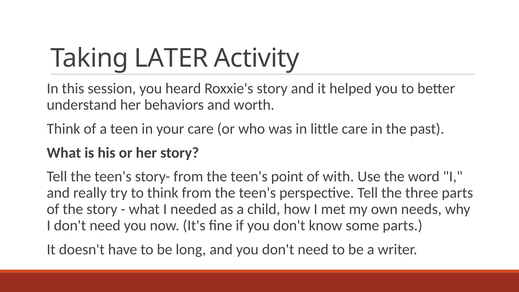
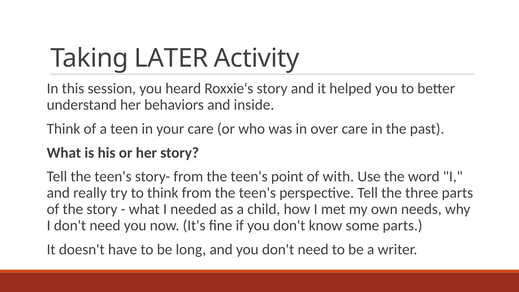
worth: worth -> inside
little: little -> over
